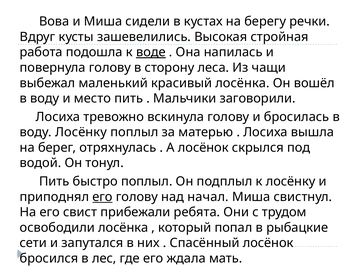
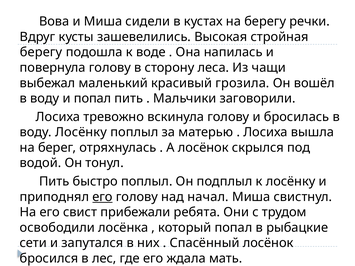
работа at (41, 52): работа -> берегу
воде underline: present -> none
красивый лосёнка: лосёнка -> грозила
и место: место -> попал
